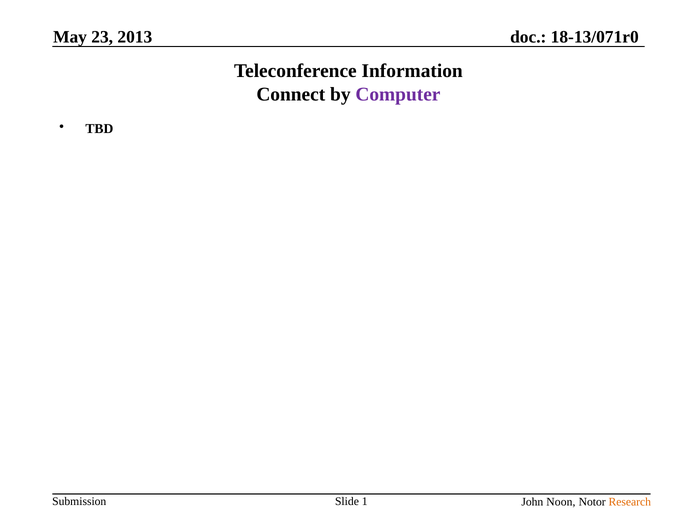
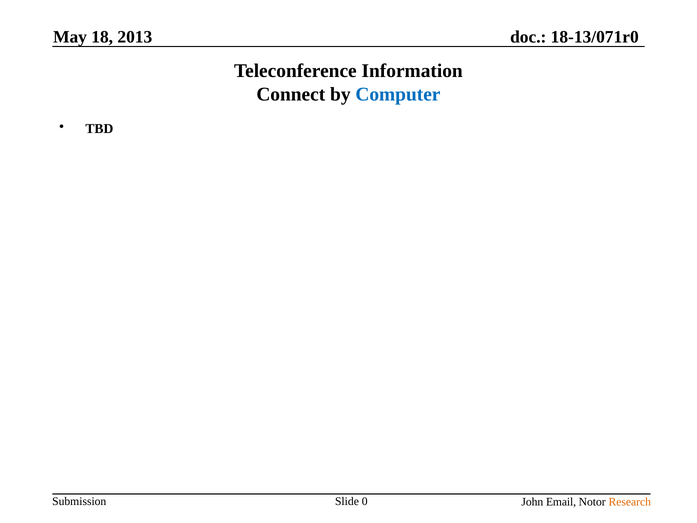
23: 23 -> 18
Computer colour: purple -> blue
Noon: Noon -> Email
1: 1 -> 0
